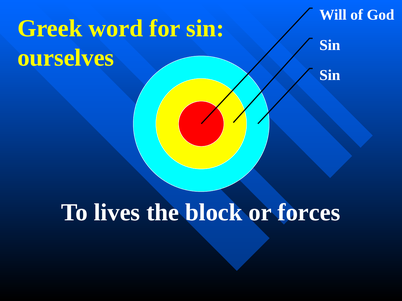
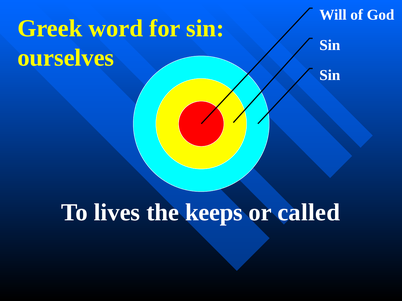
block: block -> keeps
forces: forces -> called
